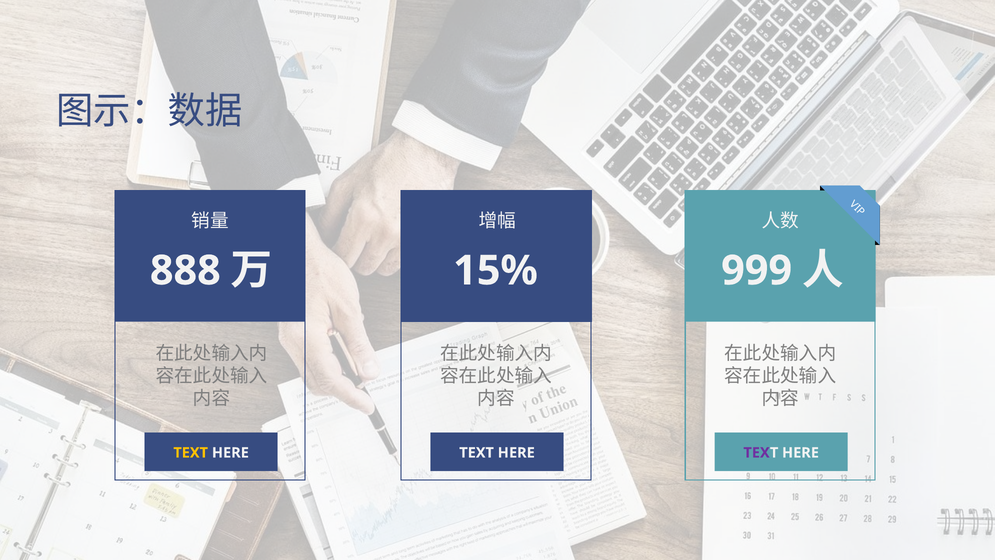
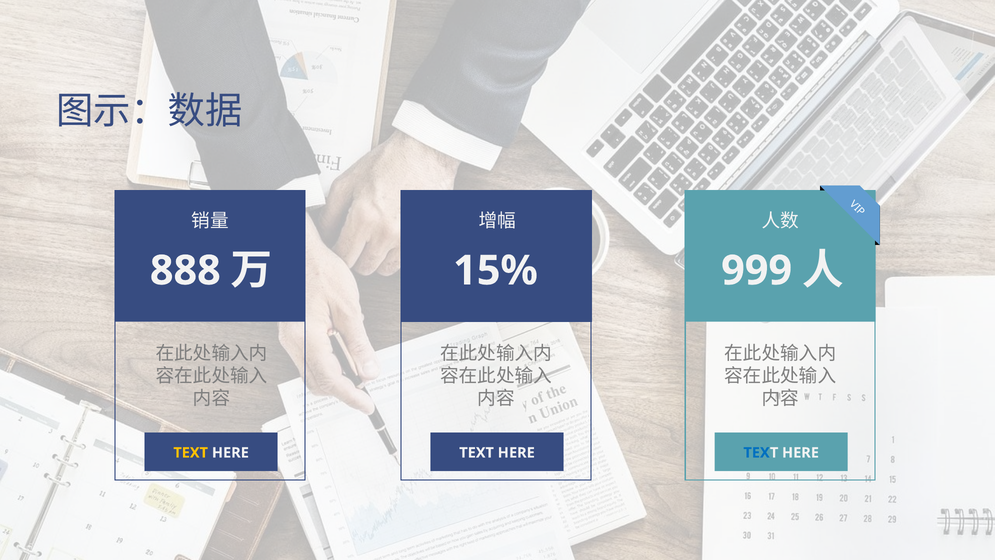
TEX colour: purple -> blue
